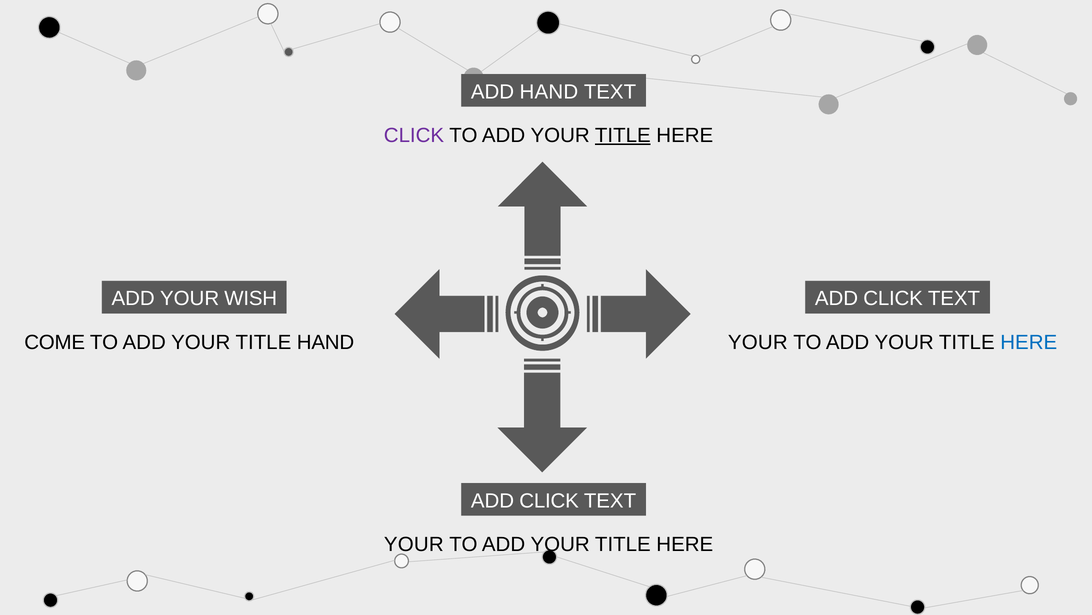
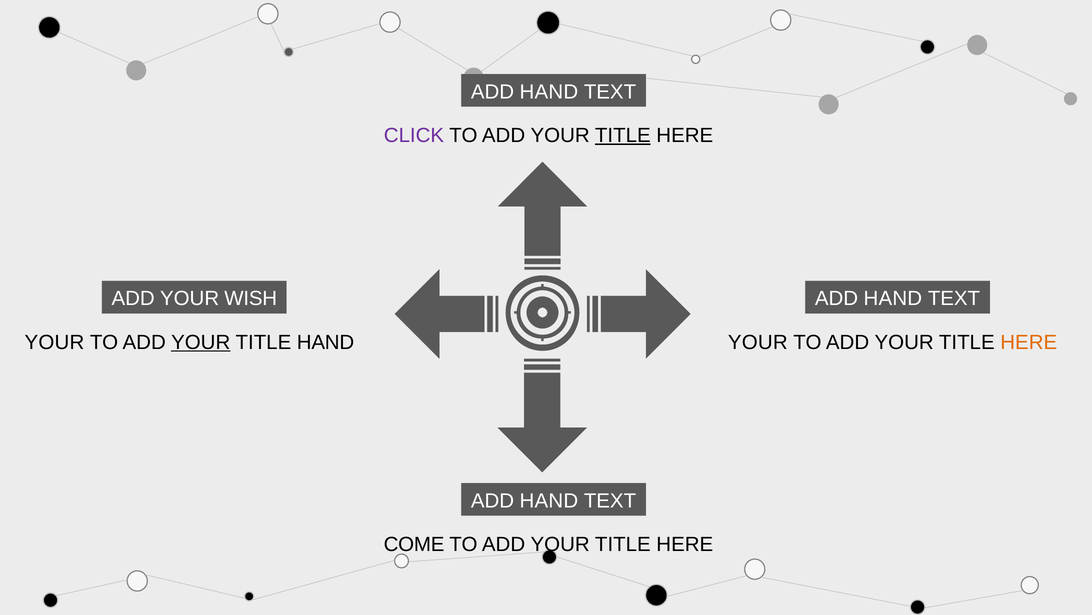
CLICK at (893, 298): CLICK -> HAND
COME at (55, 342): COME -> YOUR
YOUR at (201, 342) underline: none -> present
HERE at (1029, 342) colour: blue -> orange
CLICK at (549, 500): CLICK -> HAND
YOUR at (414, 544): YOUR -> COME
